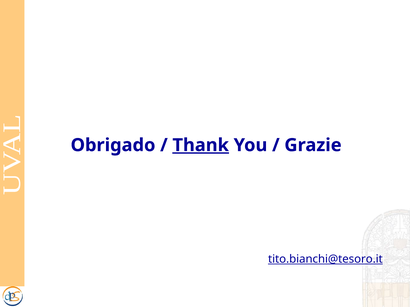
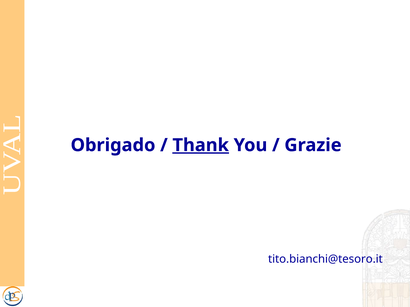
tito.bianchi@tesoro.it underline: present -> none
